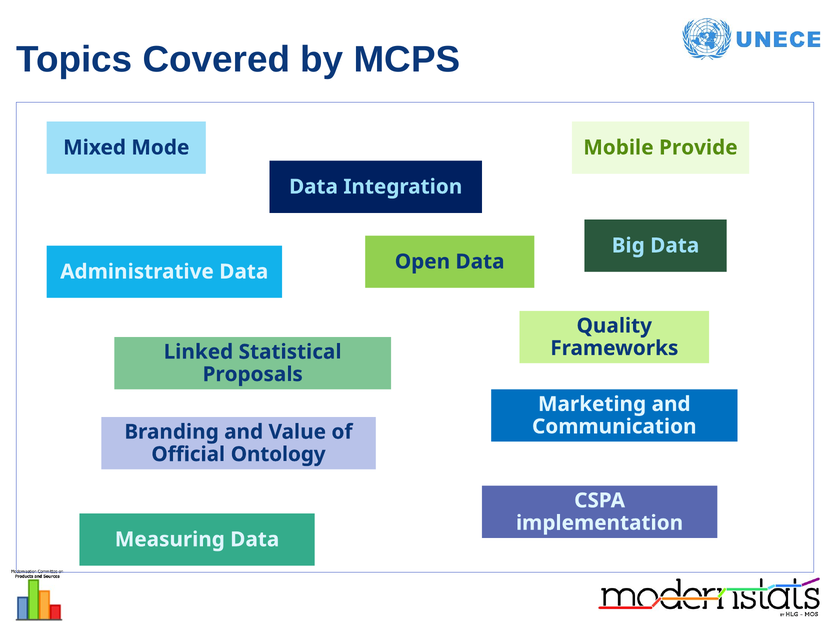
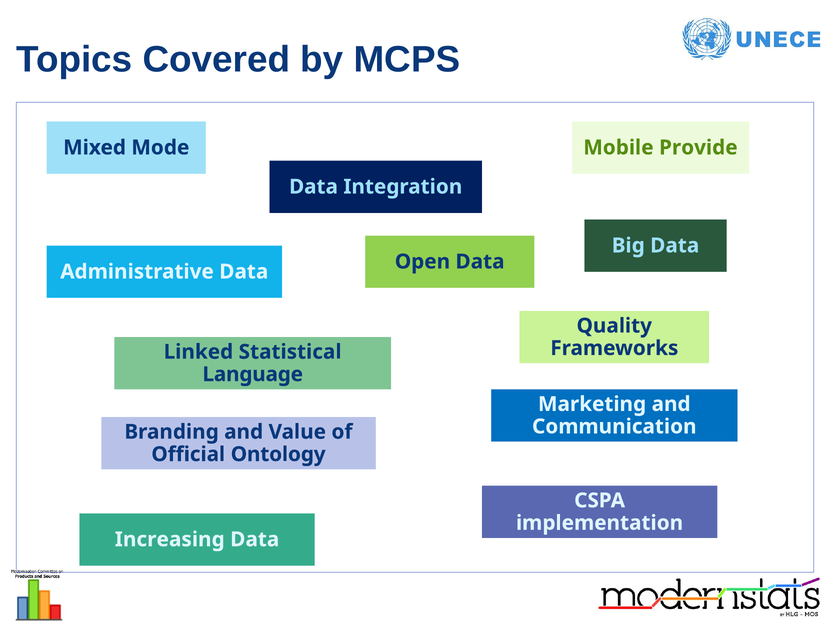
Proposals: Proposals -> Language
Measuring: Measuring -> Increasing
